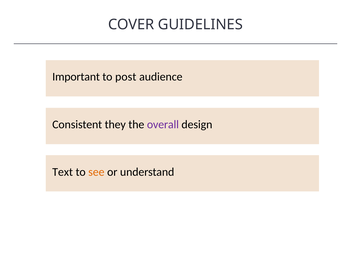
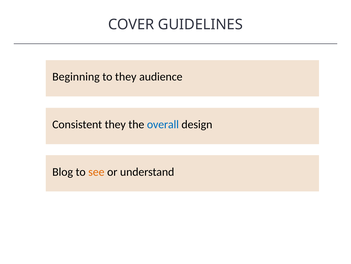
Important: Important -> Beginning
to post: post -> they
overall colour: purple -> blue
Text: Text -> Blog
